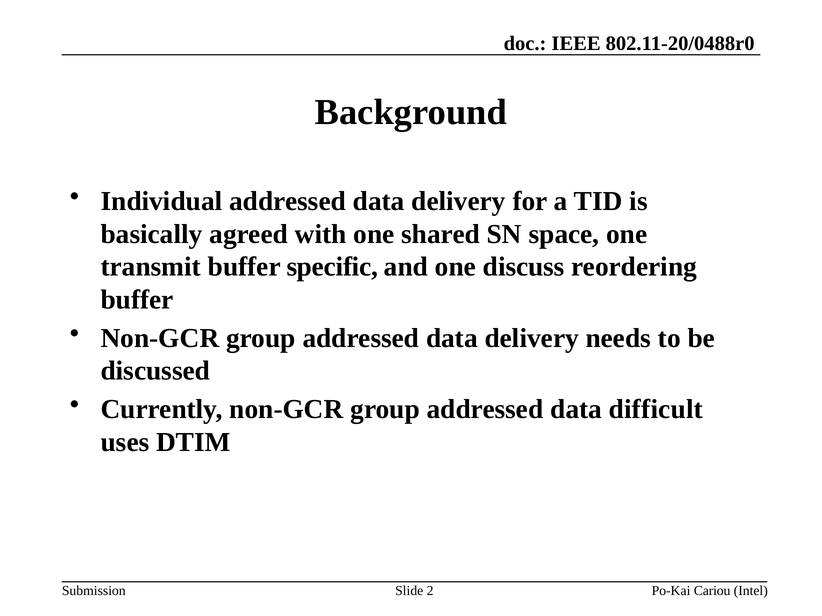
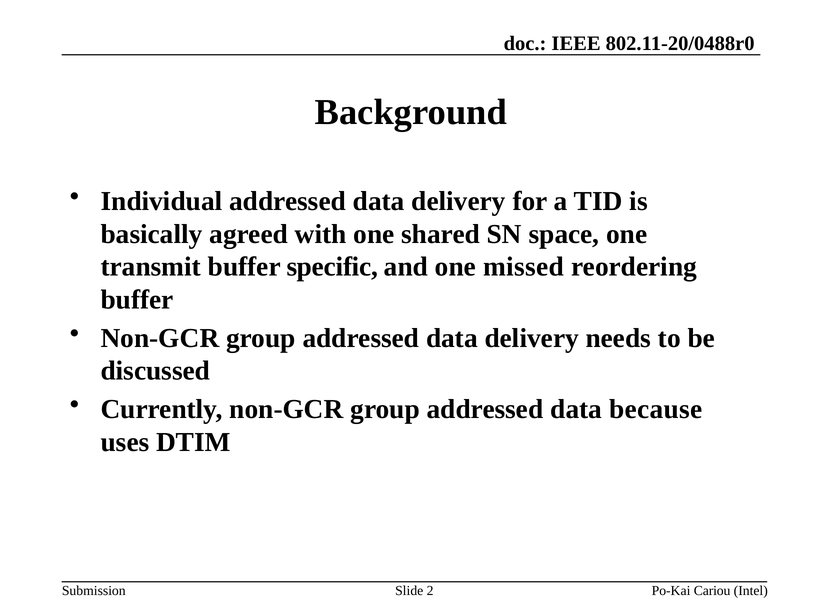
discuss: discuss -> missed
difficult: difficult -> because
